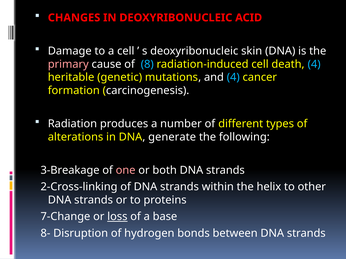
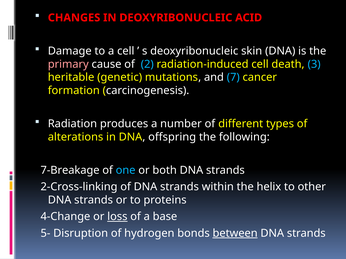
8: 8 -> 2
death 4: 4 -> 3
and 4: 4 -> 7
generate: generate -> offspring
3-Breakage: 3-Breakage -> 7-Breakage
one colour: pink -> light blue
7-Change: 7-Change -> 4-Change
8-: 8- -> 5-
between underline: none -> present
